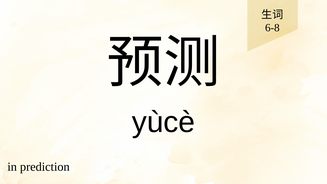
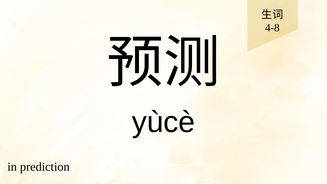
6-8: 6-8 -> 4-8
